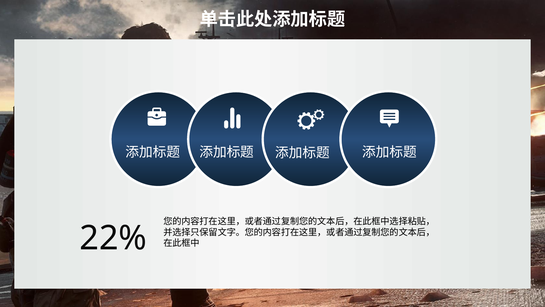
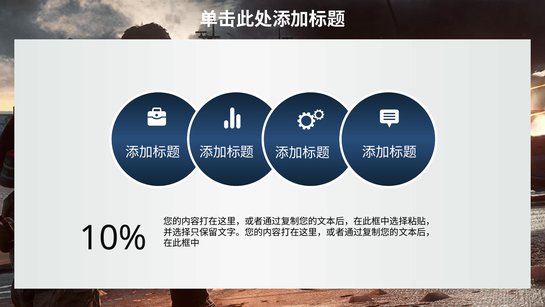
22%: 22% -> 10%
